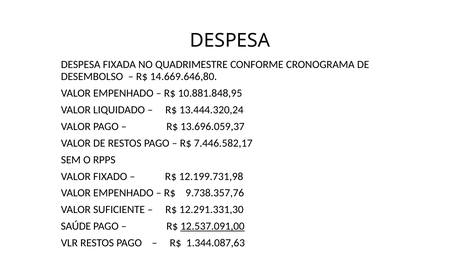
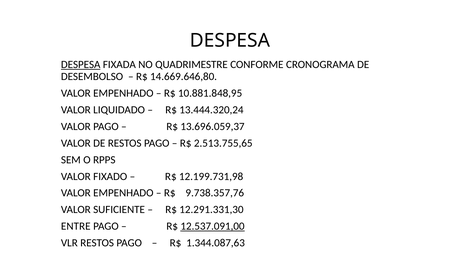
DESPESA at (81, 65) underline: none -> present
7.446.582,17: 7.446.582,17 -> 2.513.755,65
SAÚDE: SAÚDE -> ENTRE
